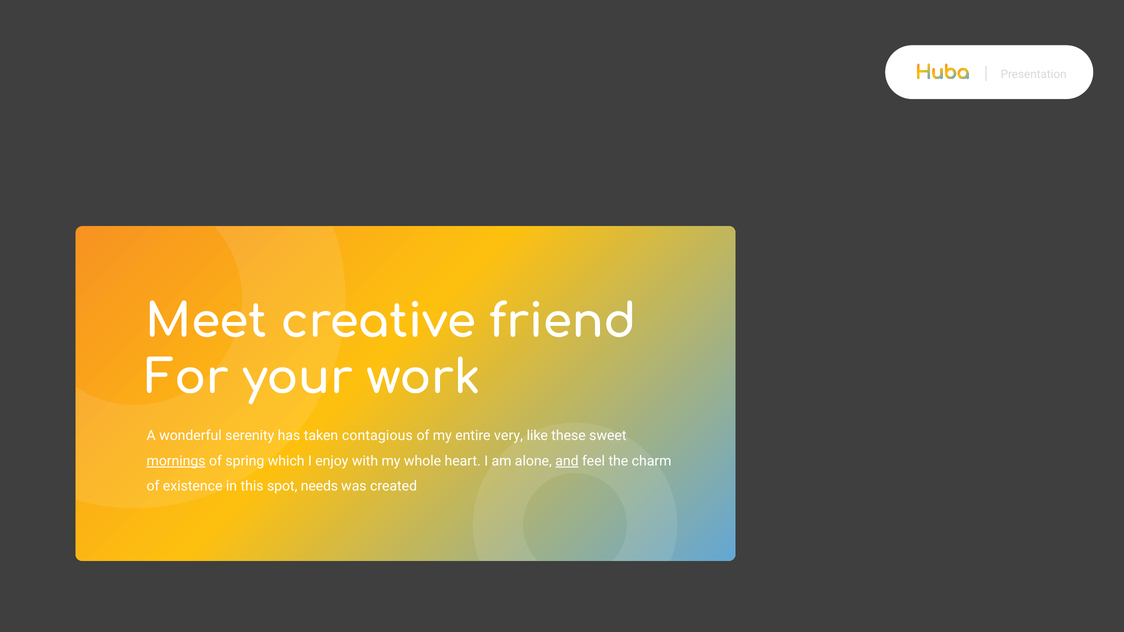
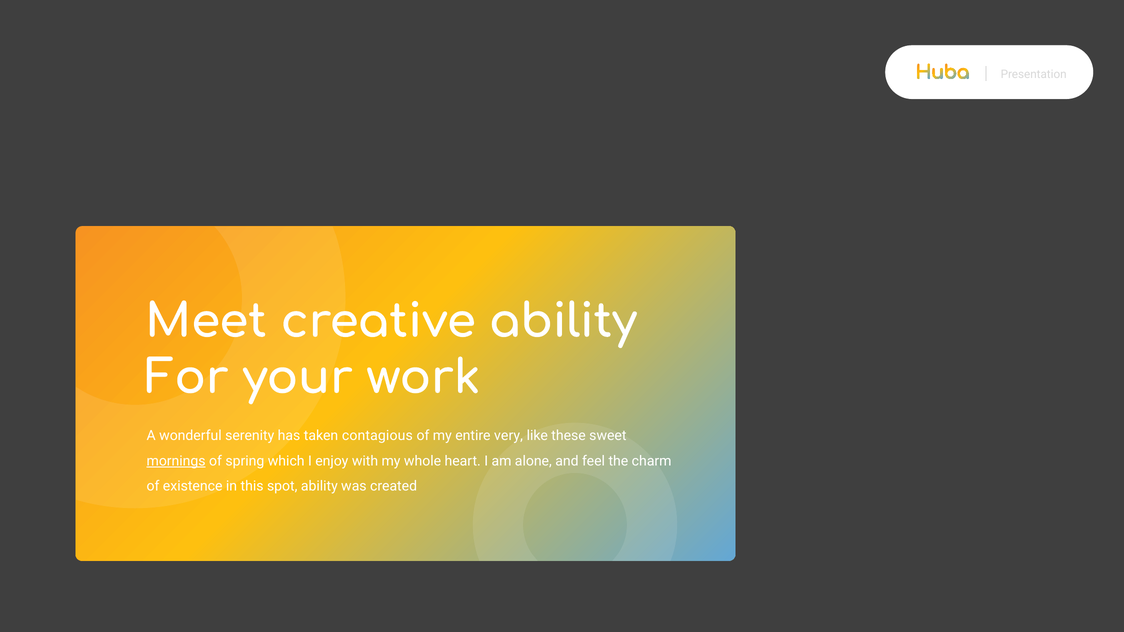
creative friend: friend -> ability
and underline: present -> none
spot needs: needs -> ability
